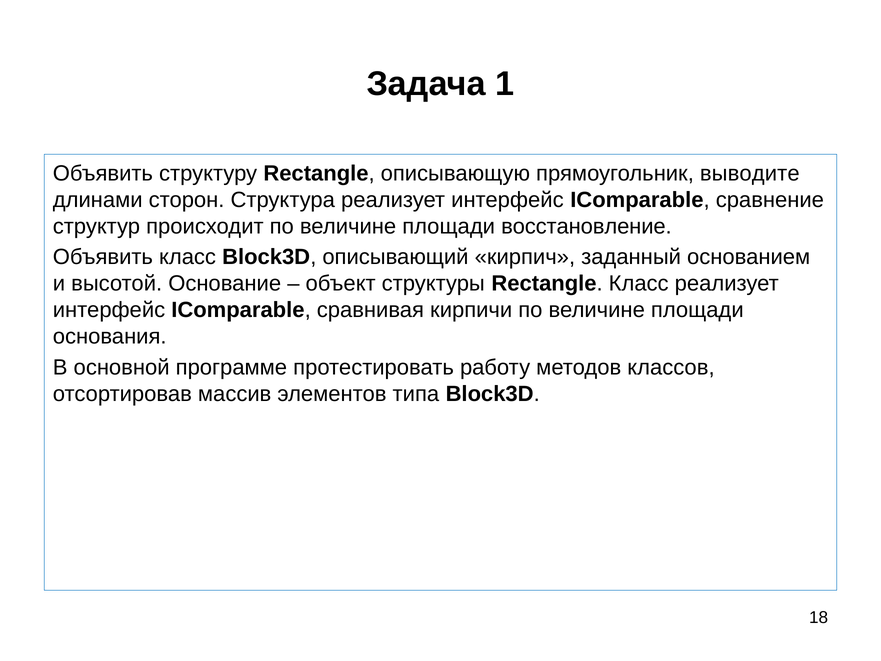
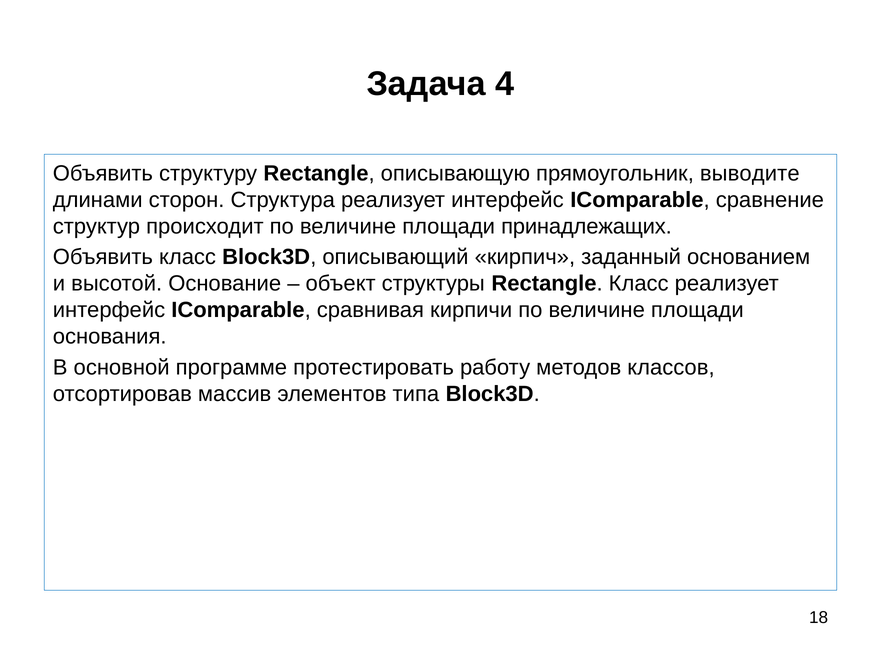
1: 1 -> 4
восстановление: восстановление -> принадлежащих
